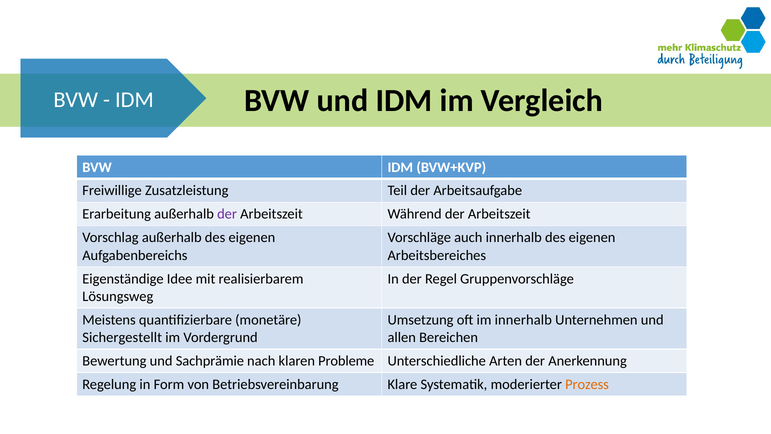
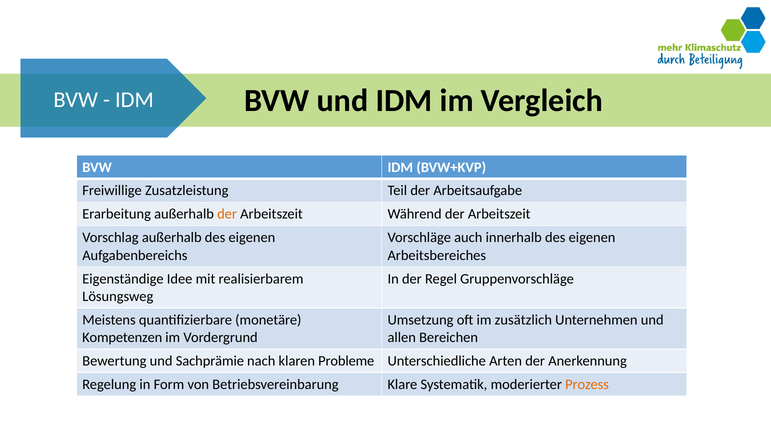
der at (227, 214) colour: purple -> orange
im innerhalb: innerhalb -> zusätzlich
Sichergestellt: Sichergestellt -> Kompetenzen
